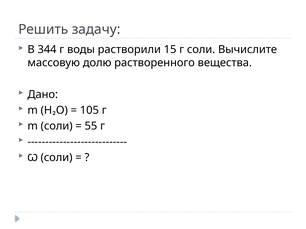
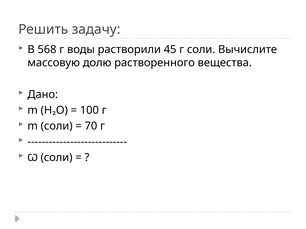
344: 344 -> 568
15: 15 -> 45
105: 105 -> 100
55: 55 -> 70
